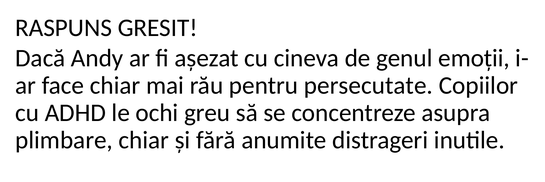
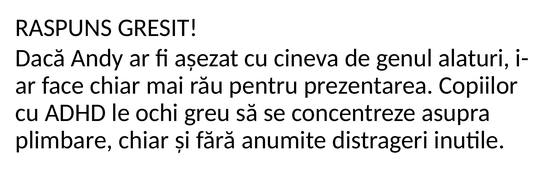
emoții: emoții -> alaturi
persecutate: persecutate -> prezentarea
